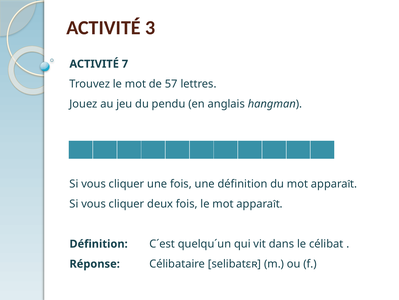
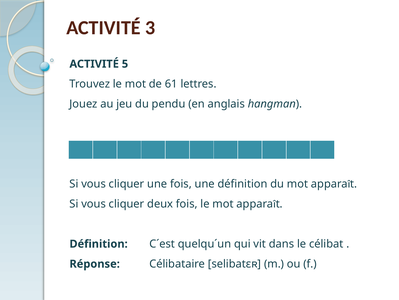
7: 7 -> 5
57: 57 -> 61
